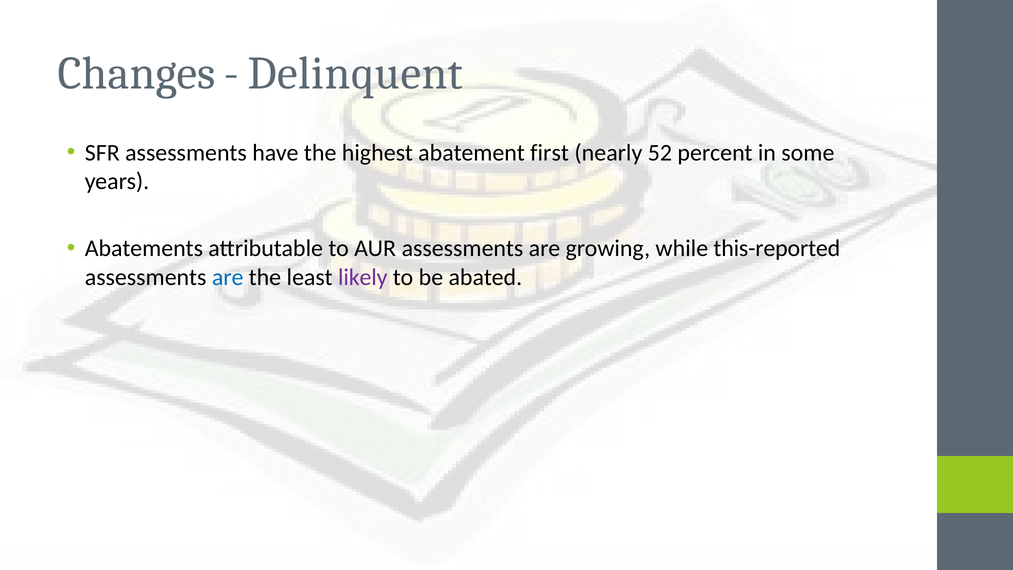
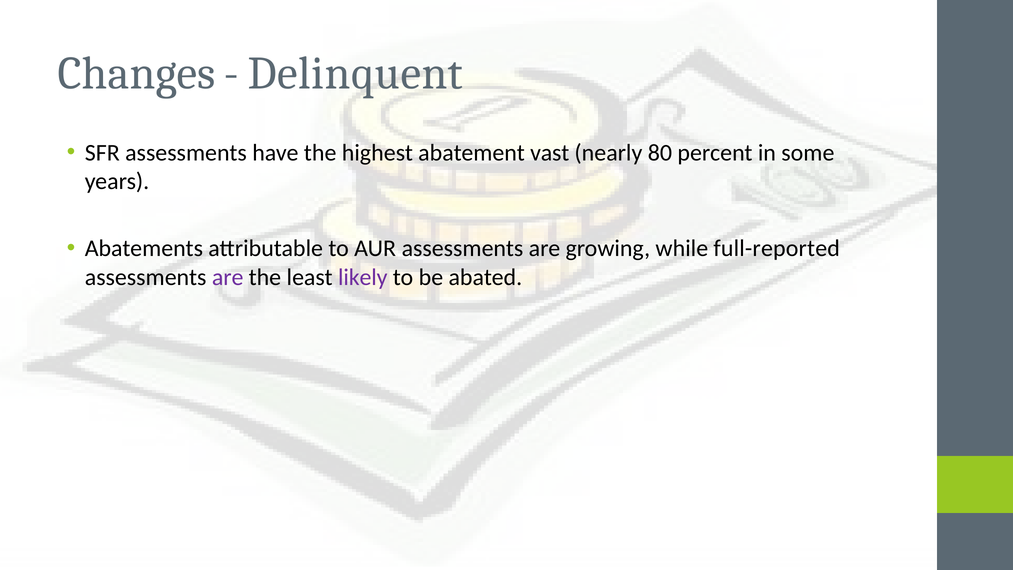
first: first -> vast
52: 52 -> 80
this-reported: this-reported -> full-reported
are at (228, 277) colour: blue -> purple
